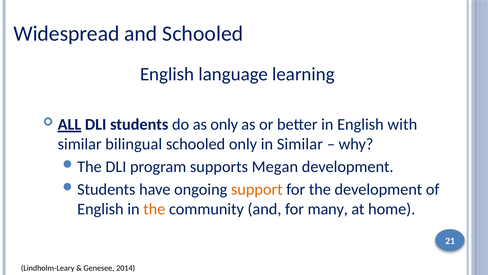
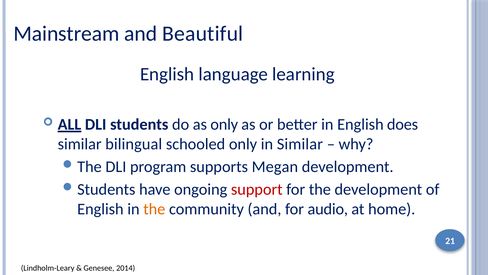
Widespread: Widespread -> Mainstream
and Schooled: Schooled -> Beautiful
with: with -> does
support colour: orange -> red
many: many -> audio
